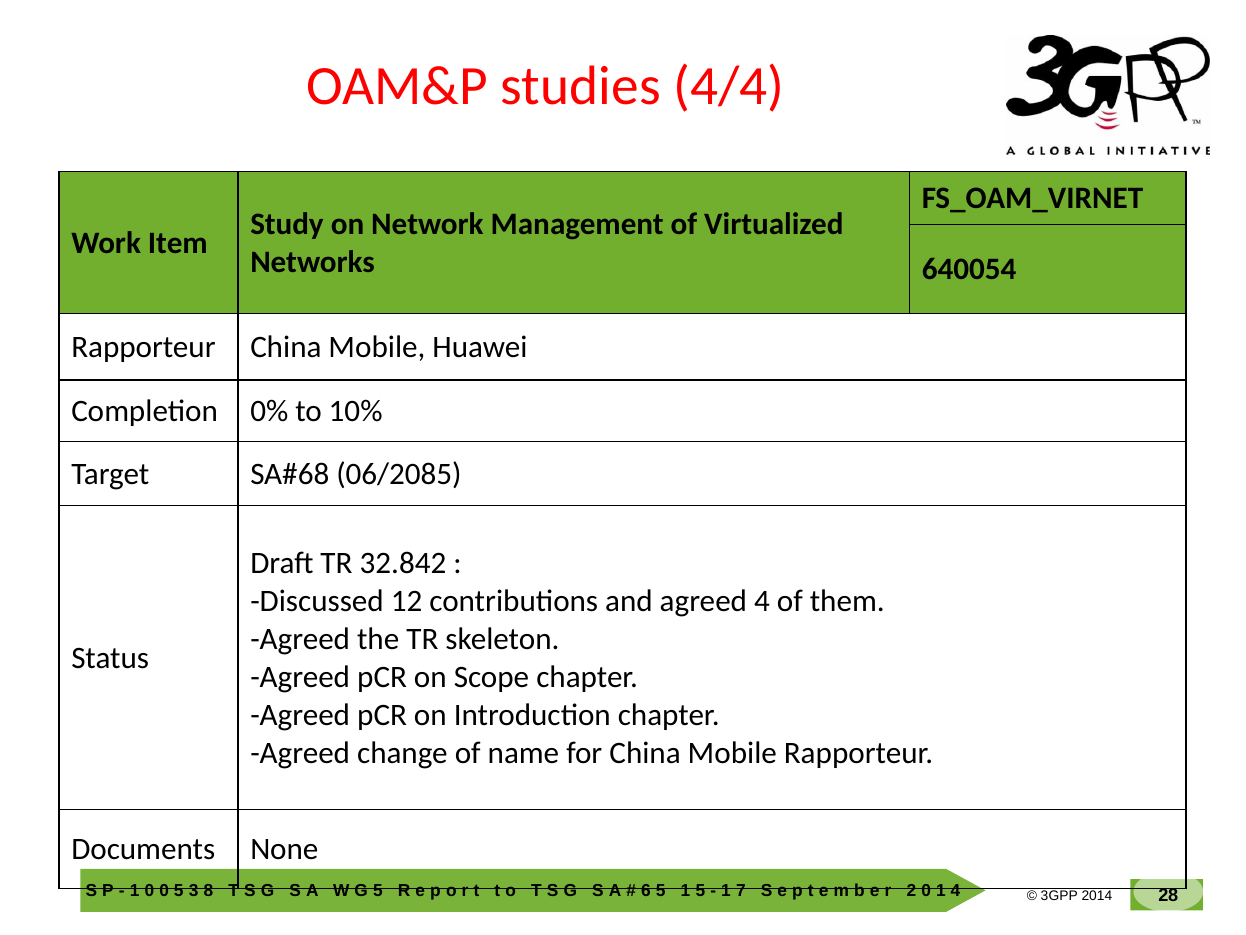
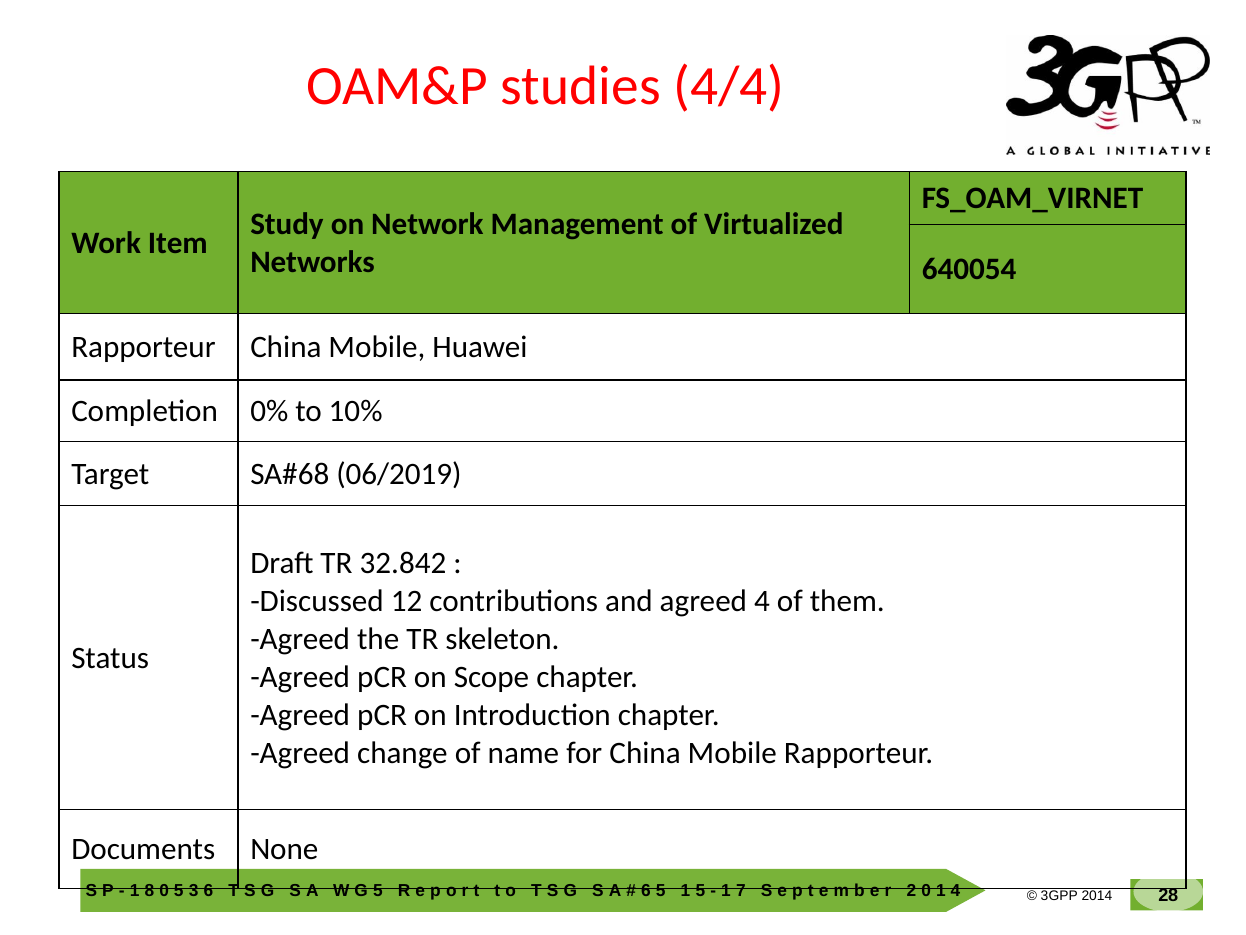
06/2085: 06/2085 -> 06/2019
0 at (149, 891): 0 -> 8
8 at (209, 891): 8 -> 6
